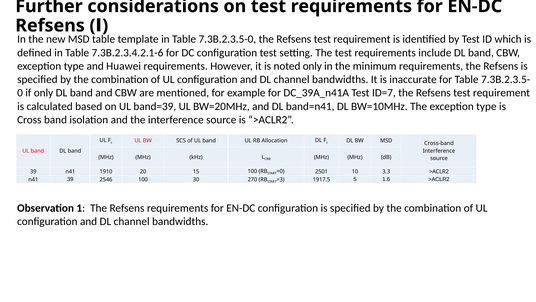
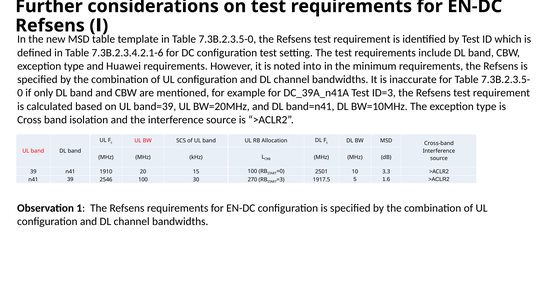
noted only: only -> into
ID=7: ID=7 -> ID=3
